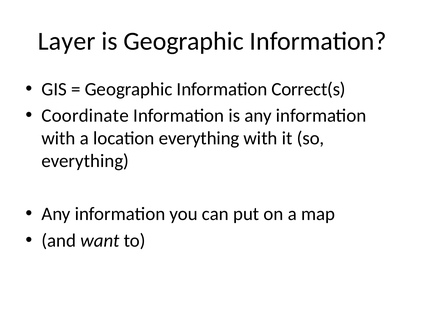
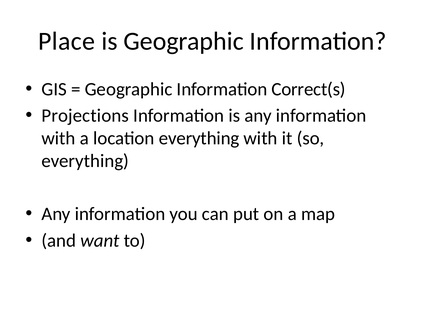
Layer: Layer -> Place
Coordinate: Coordinate -> Projections
